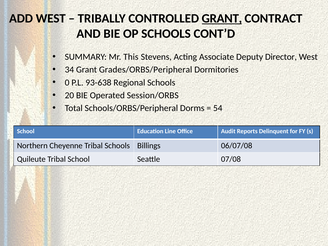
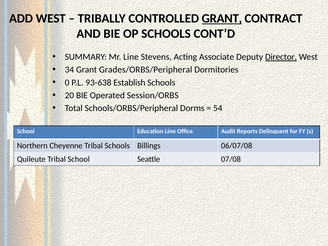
Mr This: This -> Line
Director underline: none -> present
Regional: Regional -> Establish
